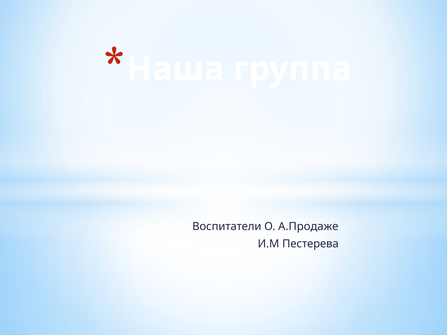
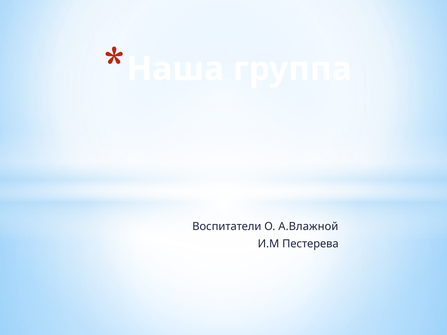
А.Продаже: А.Продаже -> А.Влажной
